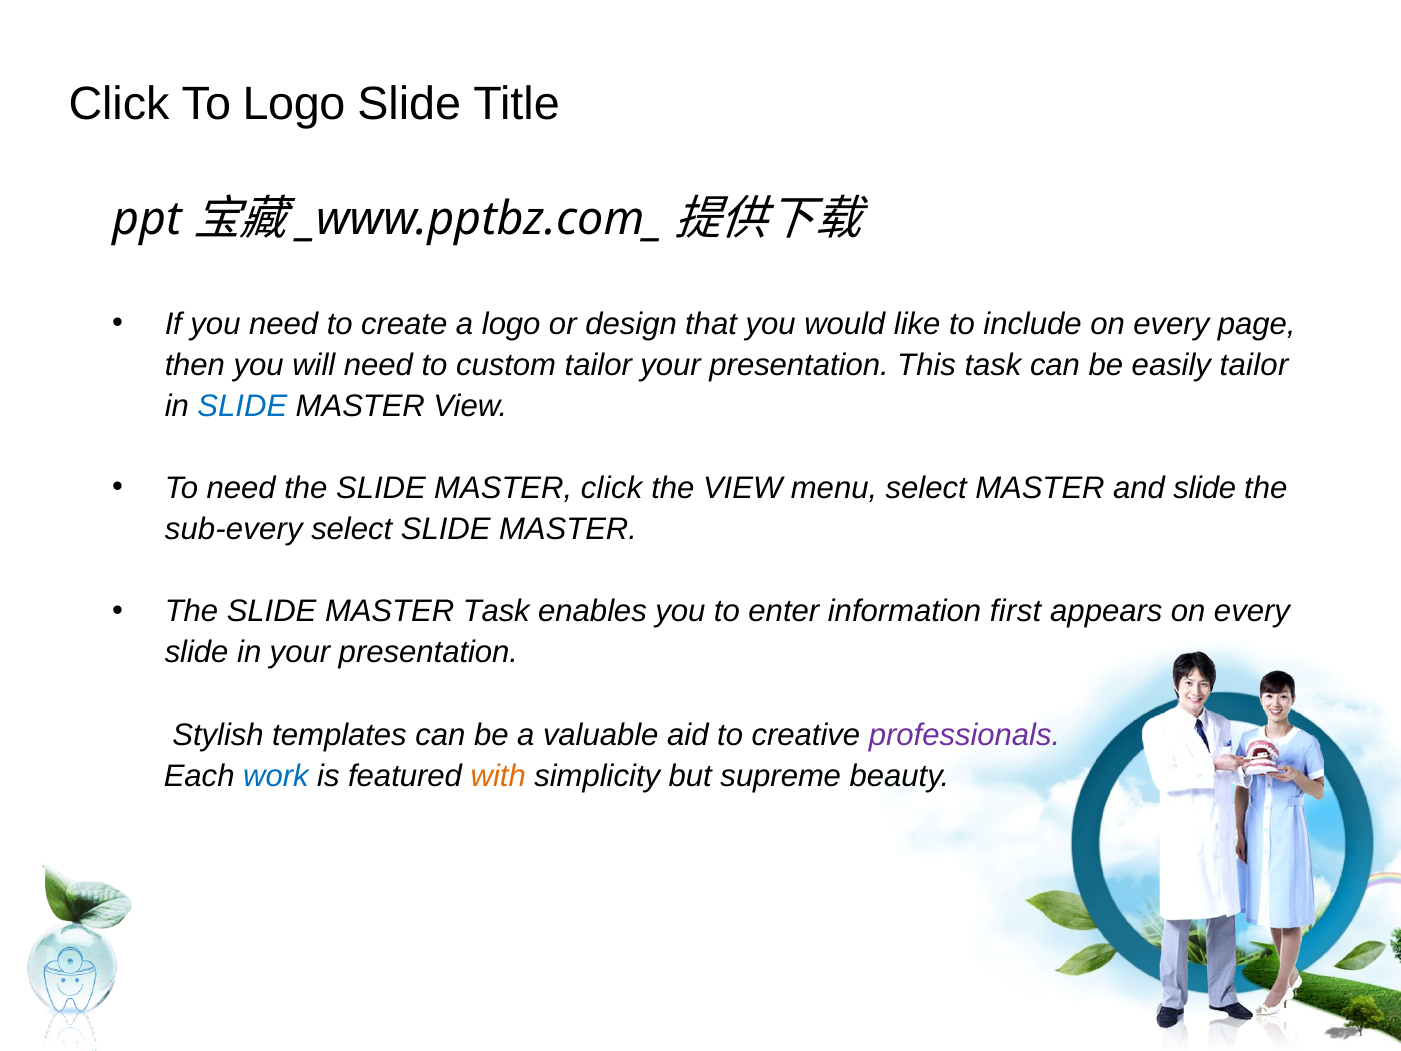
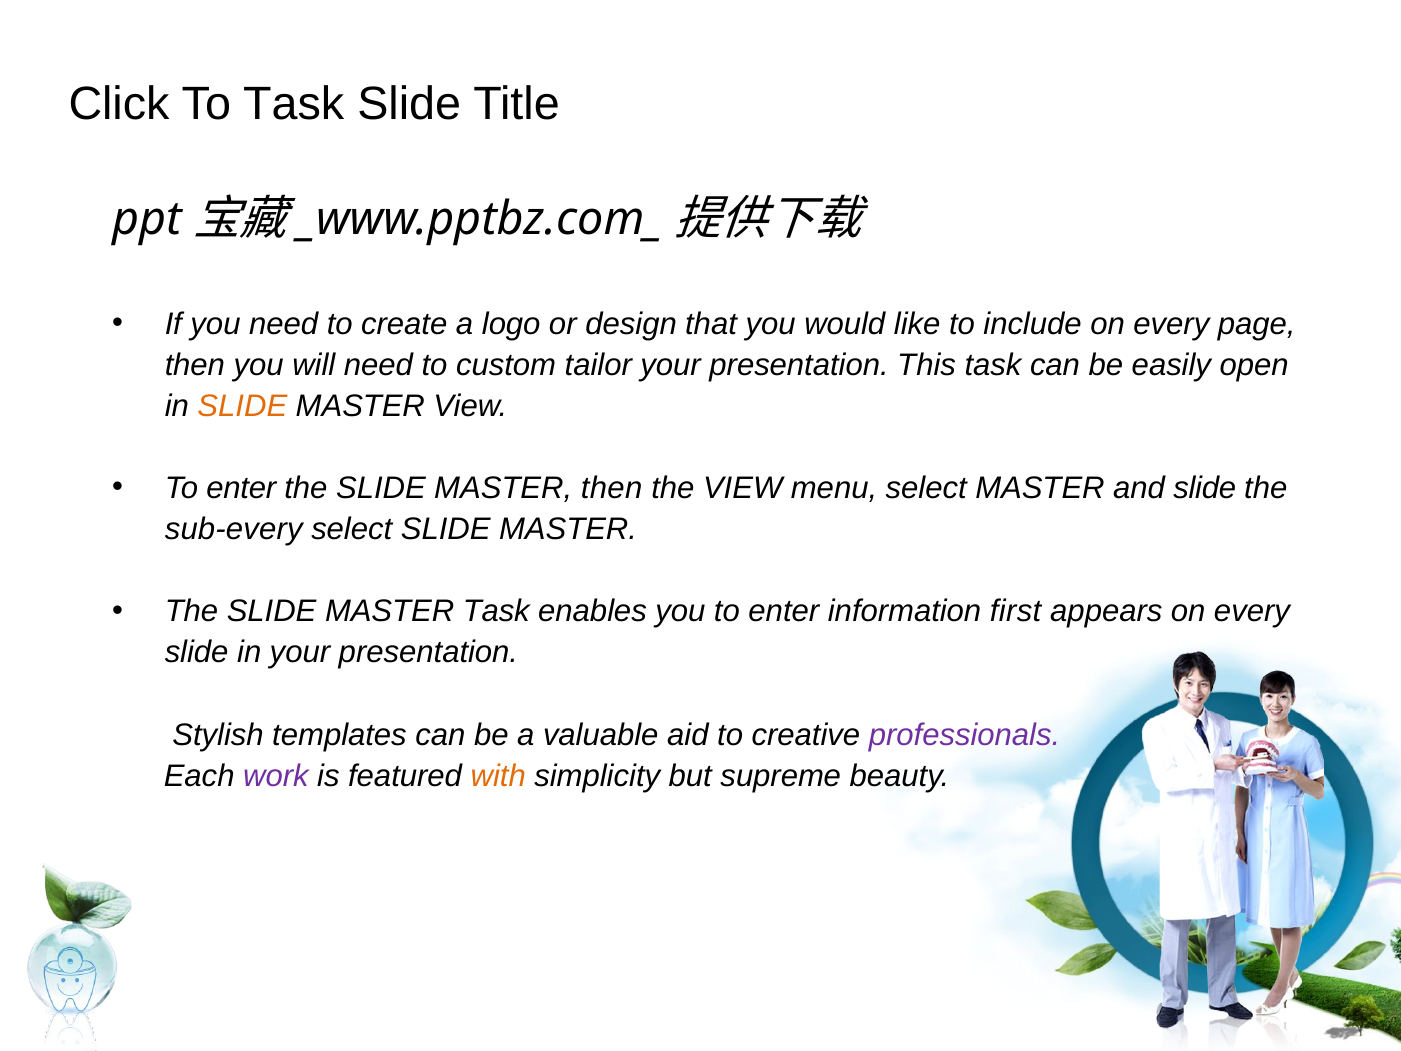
To Logo: Logo -> Task
easily tailor: tailor -> open
SLIDE at (242, 406) colour: blue -> orange
need at (241, 488): need -> enter
MASTER click: click -> then
work colour: blue -> purple
